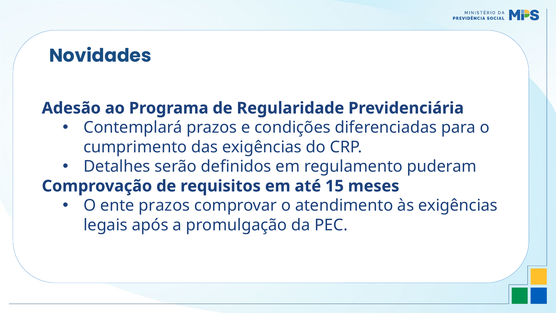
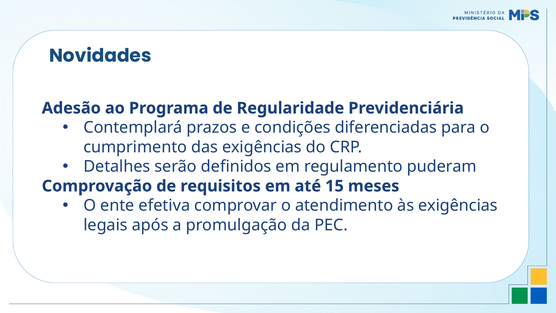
ente prazos: prazos -> efetiva
